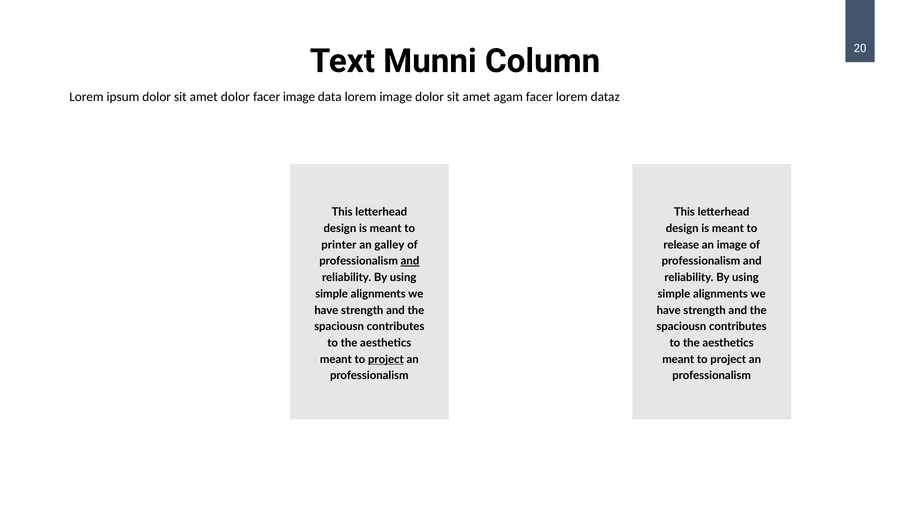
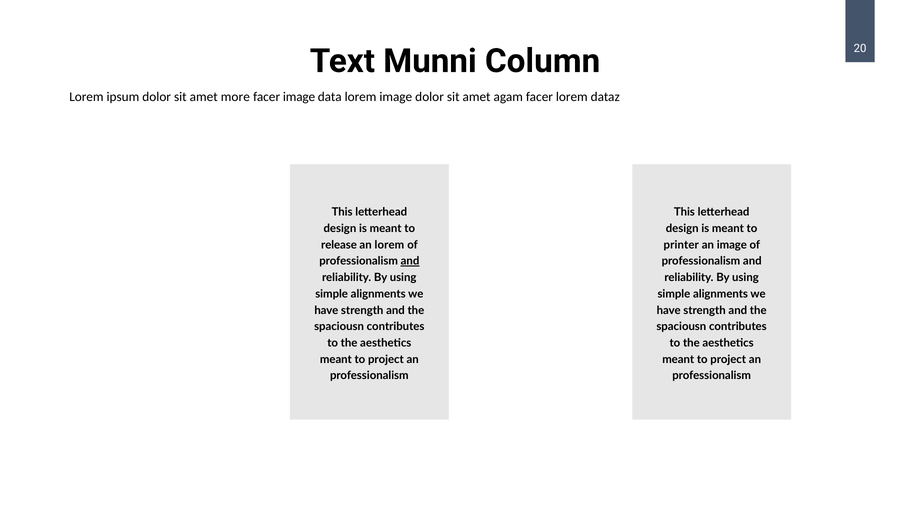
amet dolor: dolor -> more
printer: printer -> release
an galley: galley -> lorem
release: release -> printer
project at (386, 359) underline: present -> none
